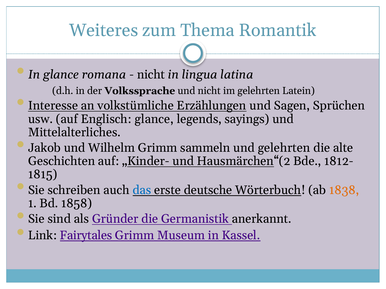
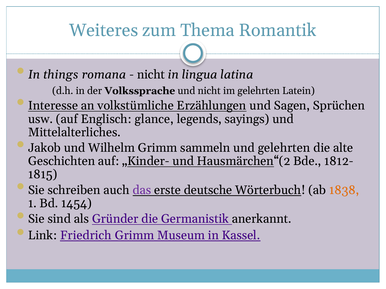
In glance: glance -> things
das colour: blue -> purple
1858: 1858 -> 1454
Fairytales: Fairytales -> Friedrich
